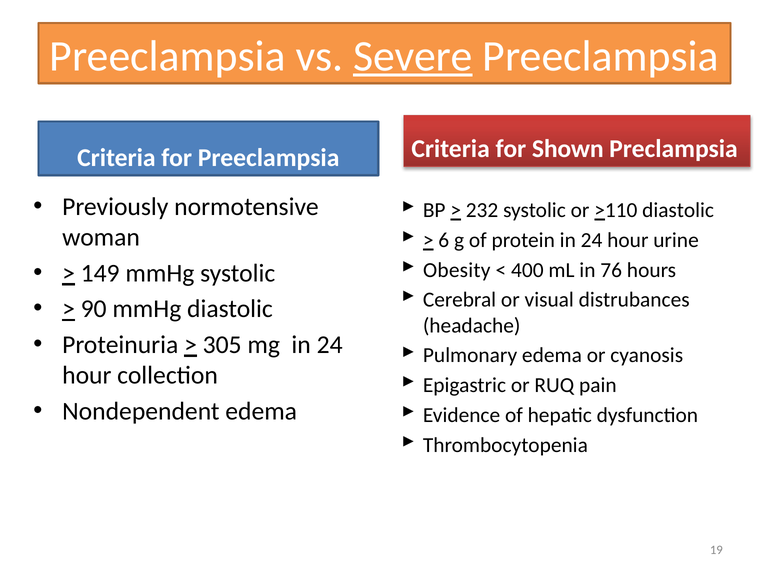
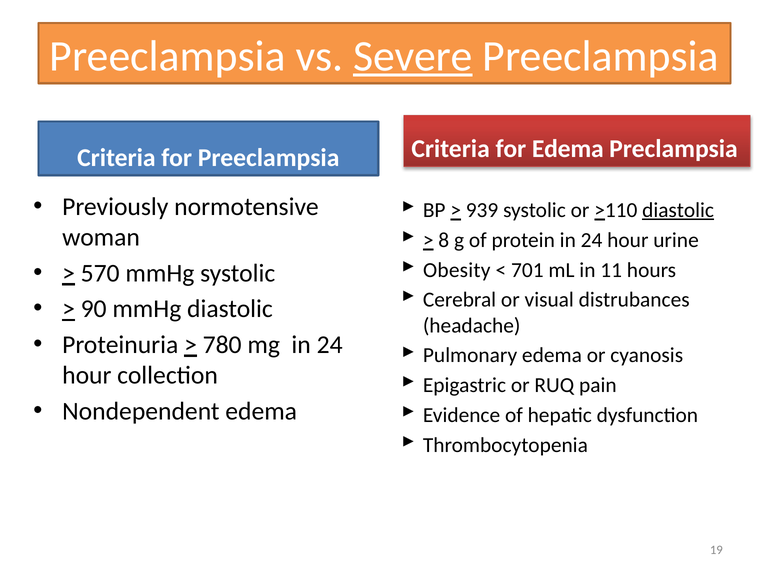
for Shown: Shown -> Edema
232: 232 -> 939
diastolic at (678, 210) underline: none -> present
6: 6 -> 8
400: 400 -> 701
76: 76 -> 11
149: 149 -> 570
305: 305 -> 780
